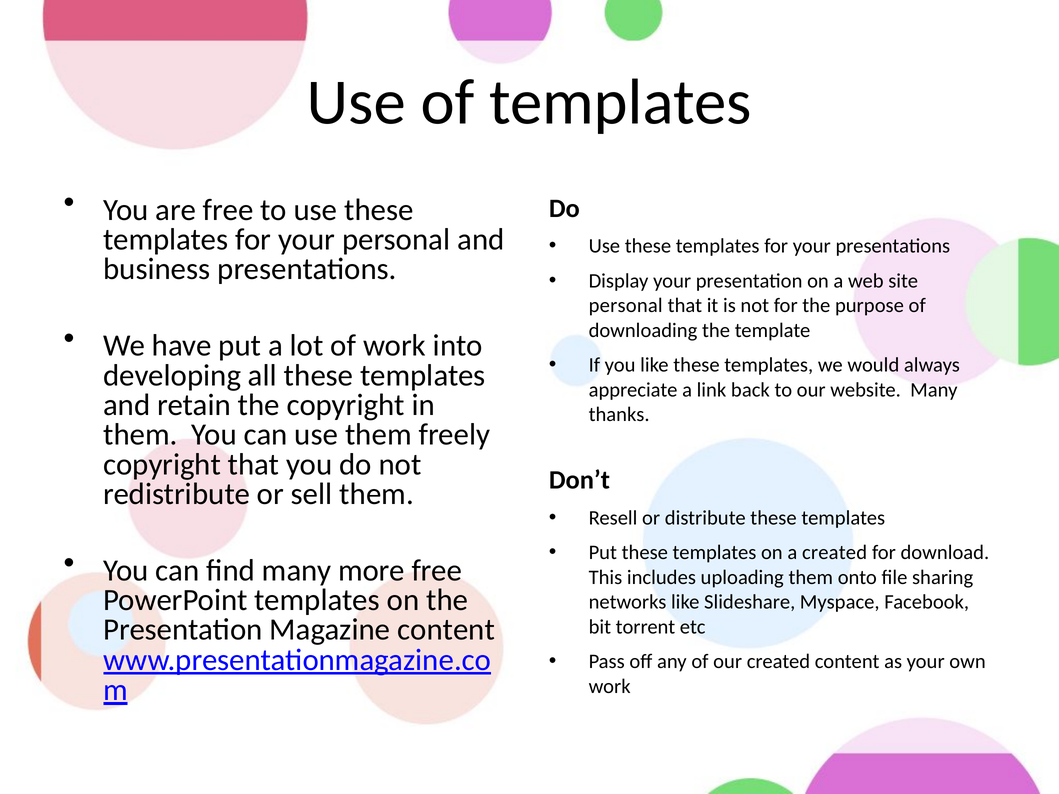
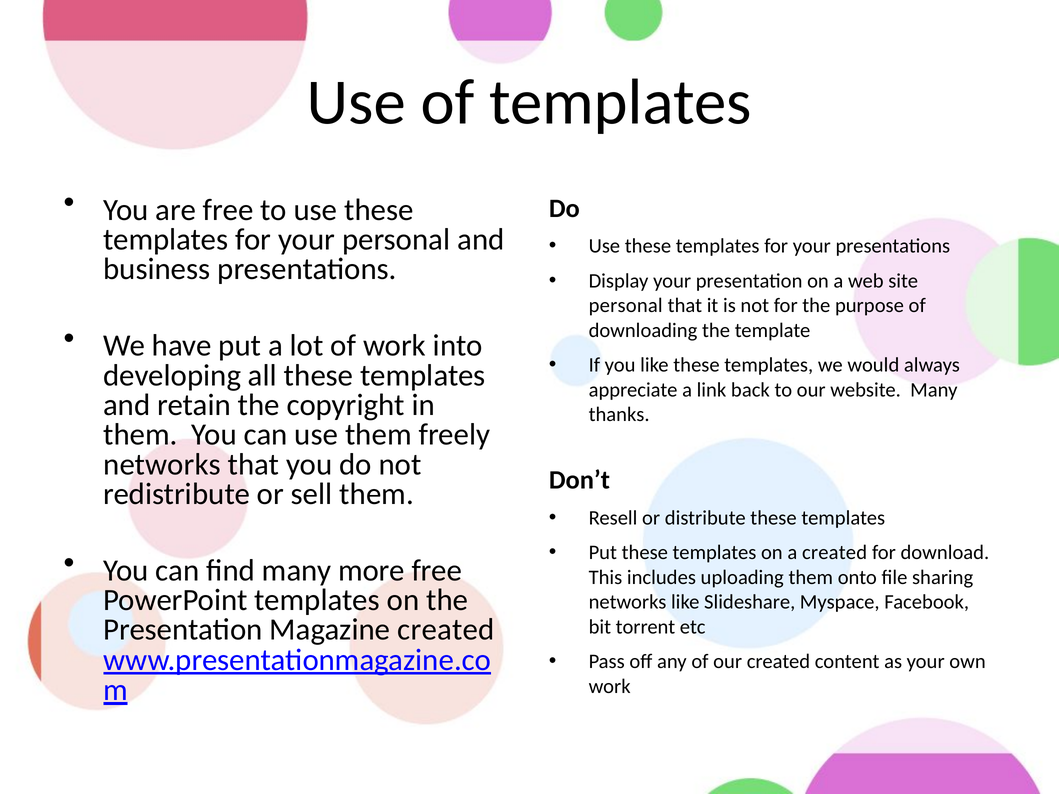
copyright at (162, 464): copyright -> networks
Magazine content: content -> created
